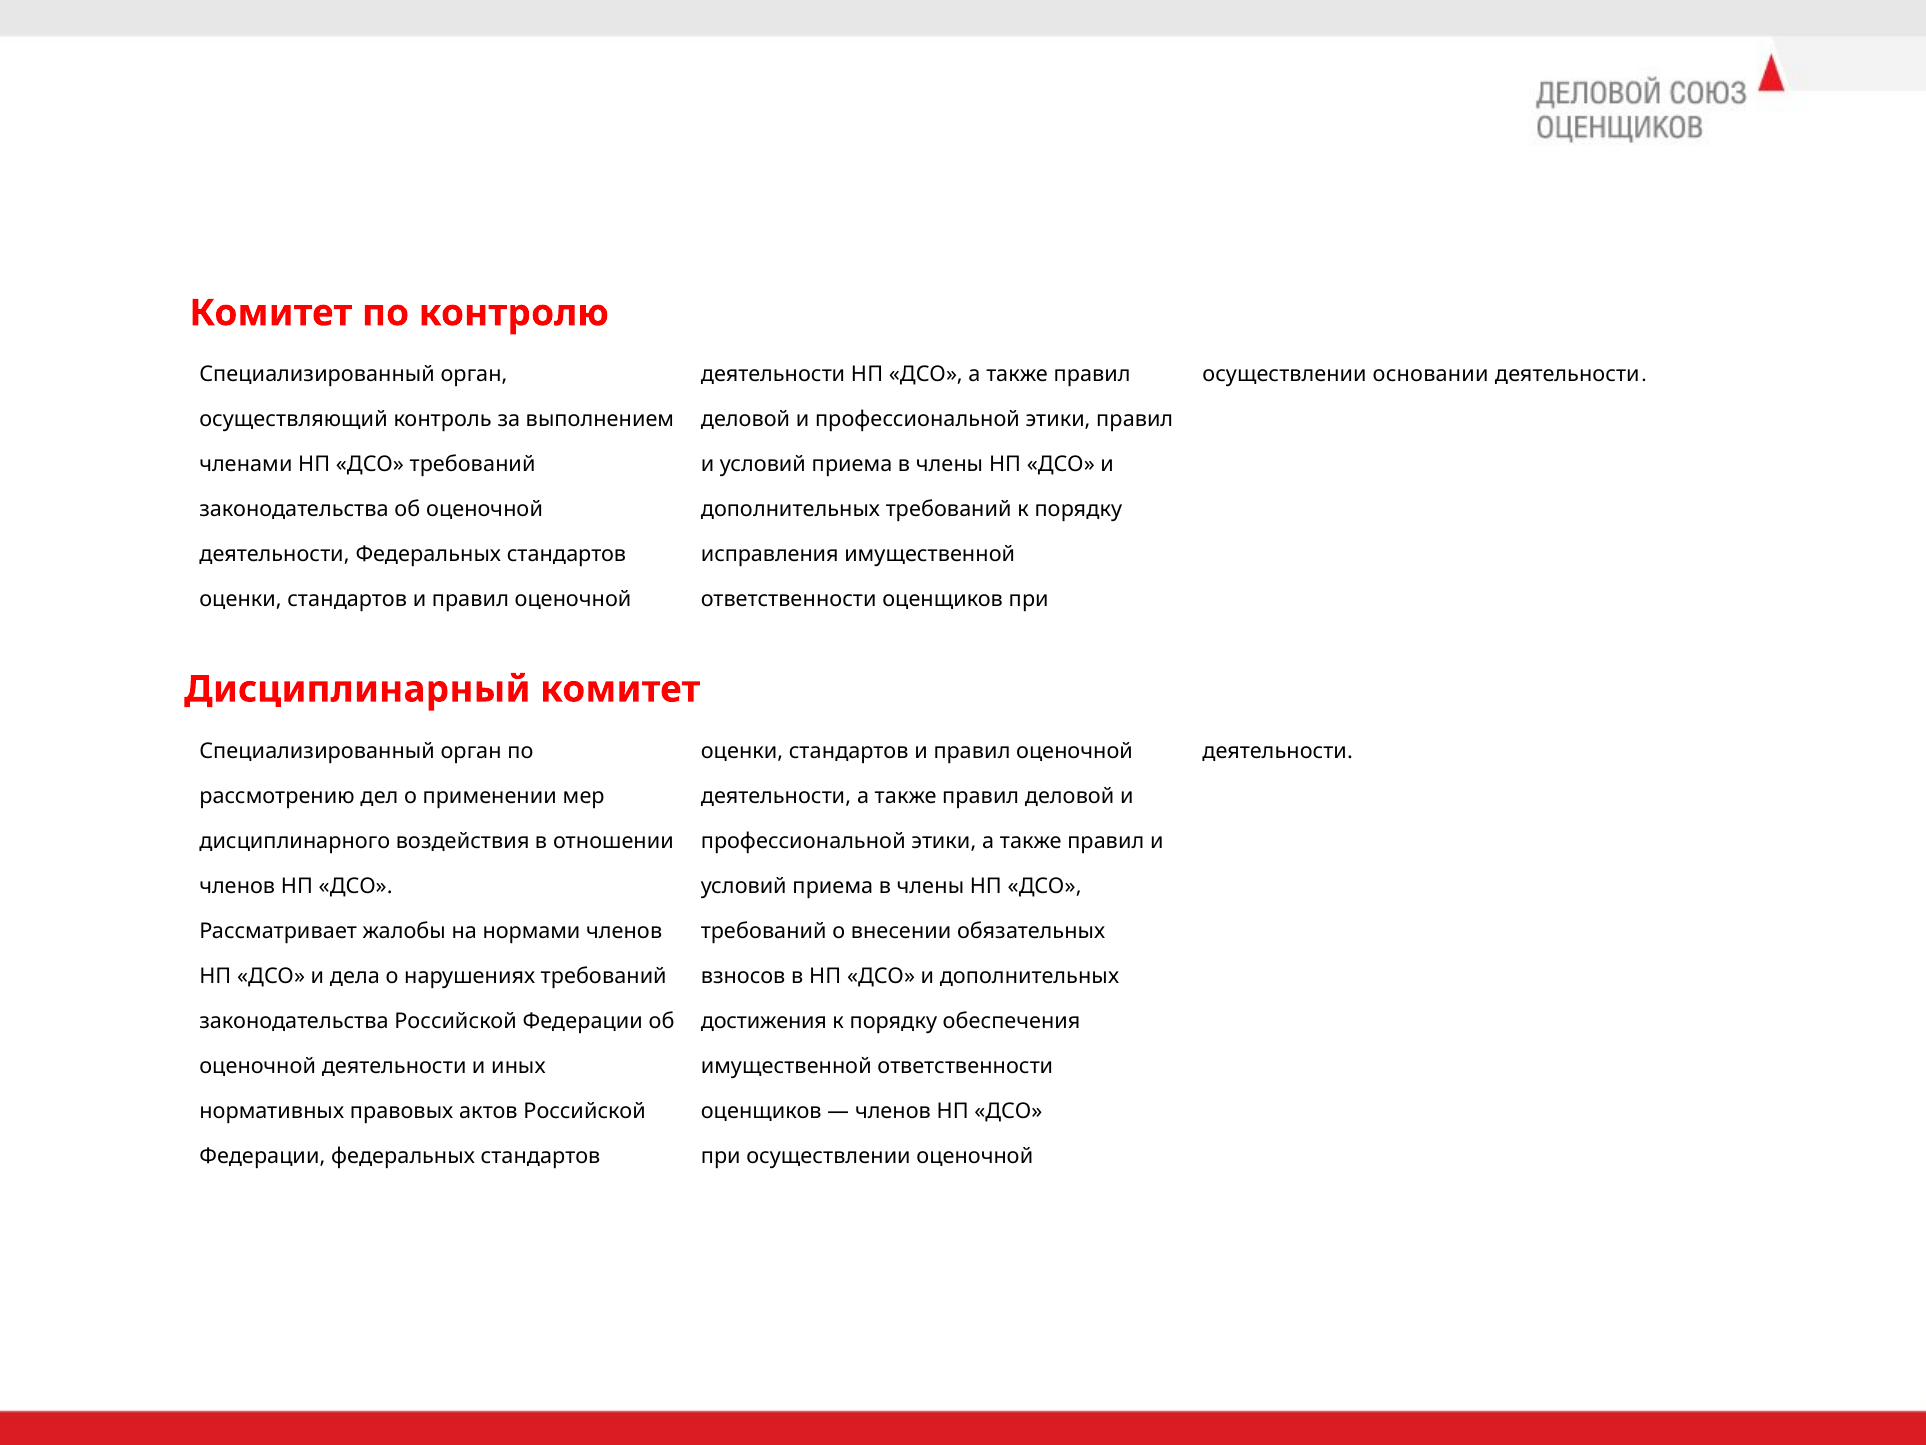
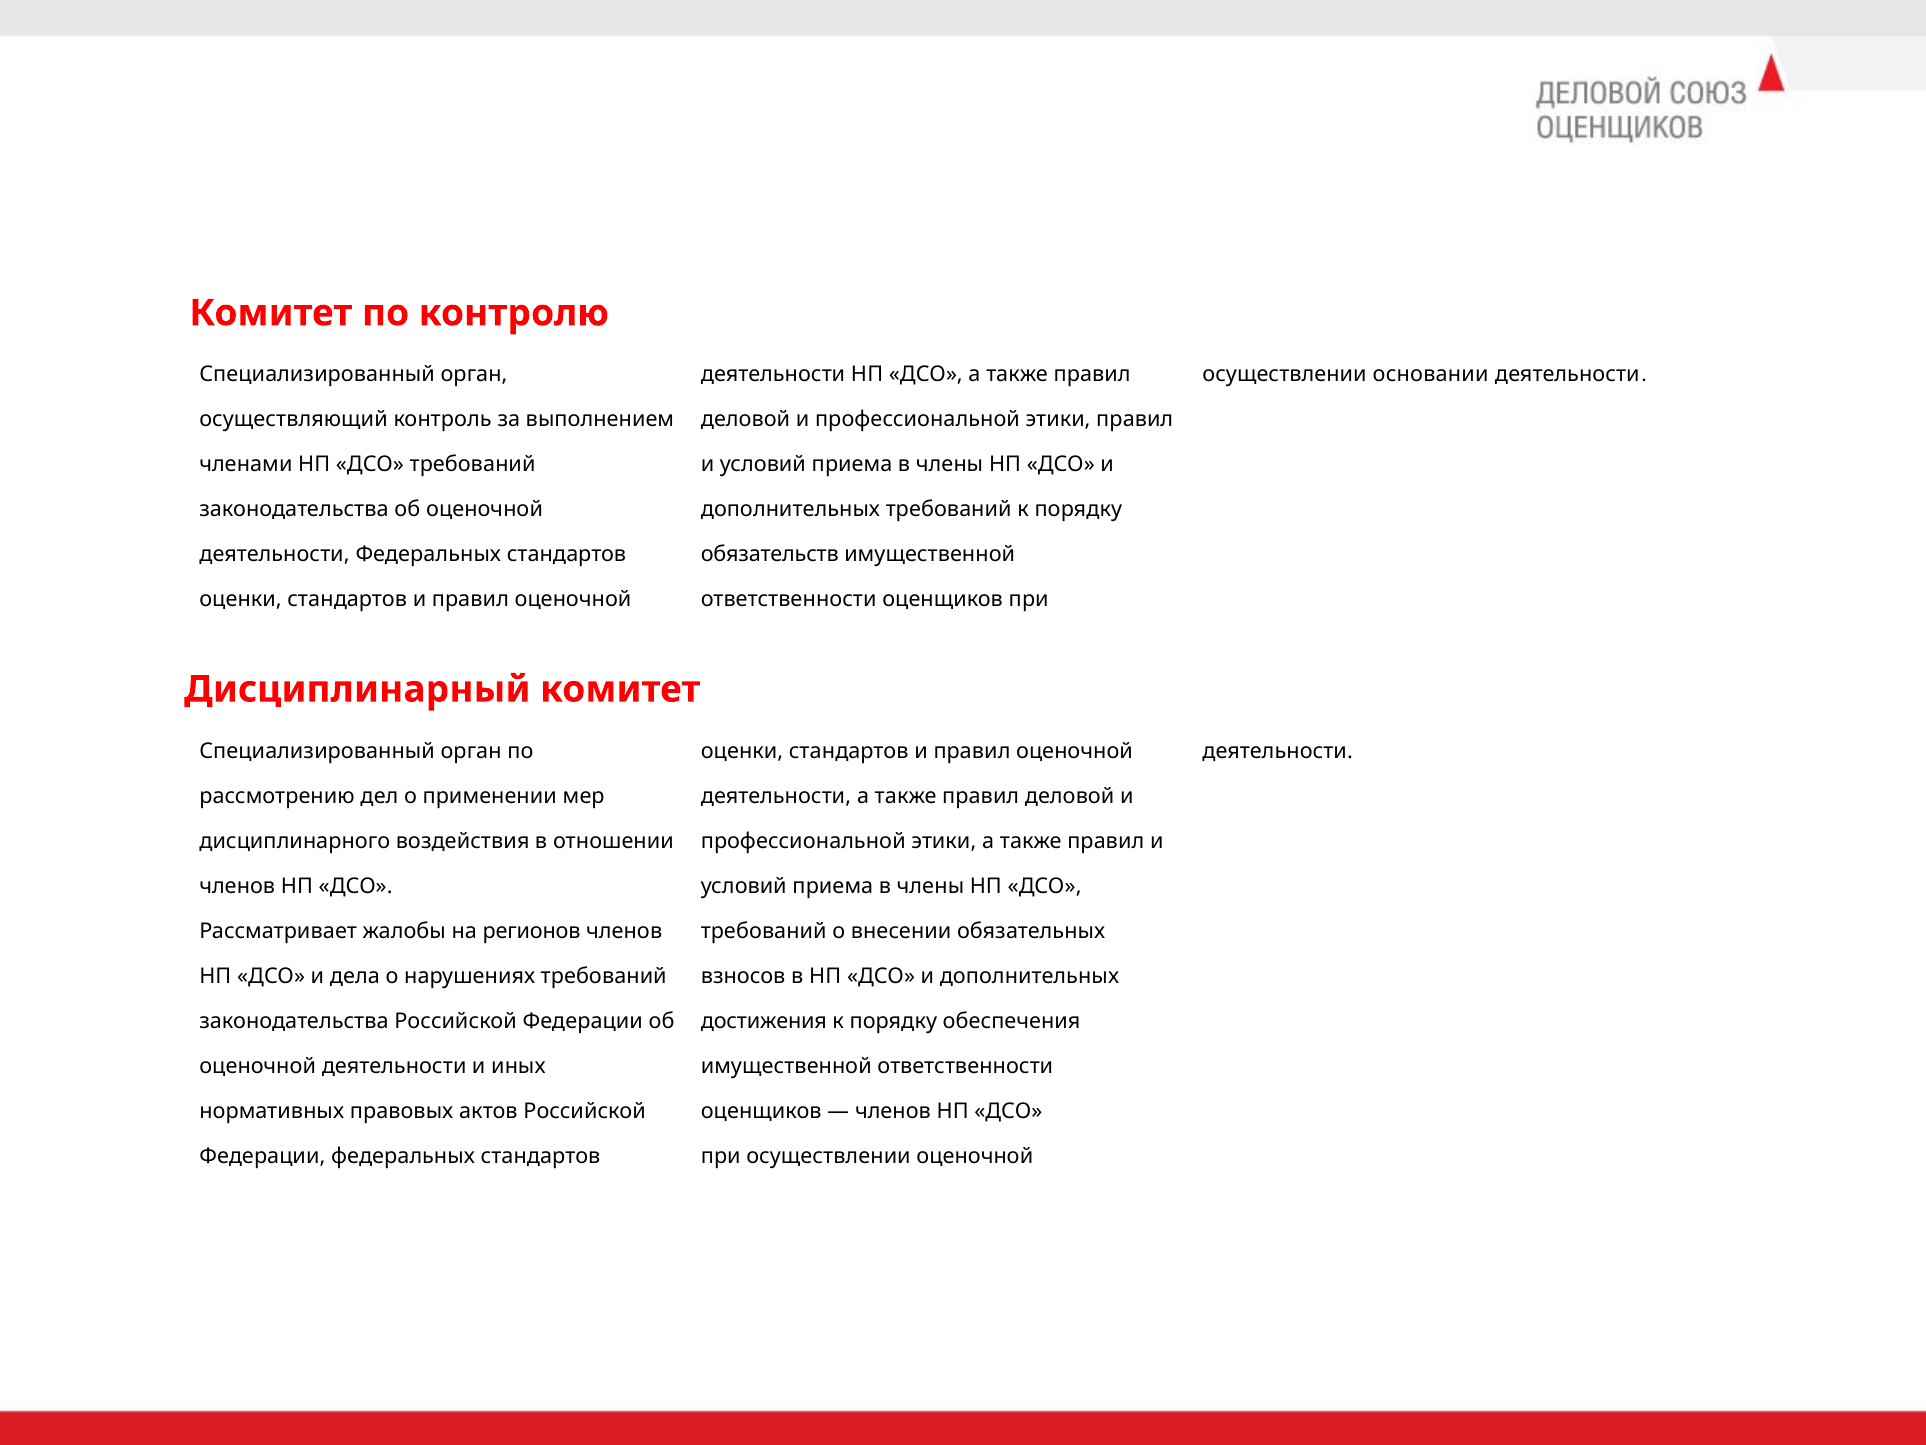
исправления: исправления -> обязательств
нормами: нормами -> регионов
